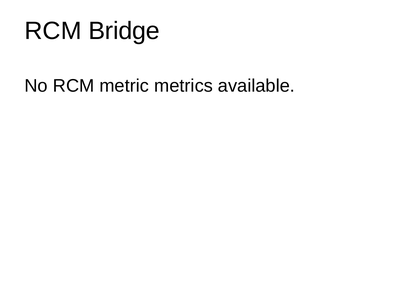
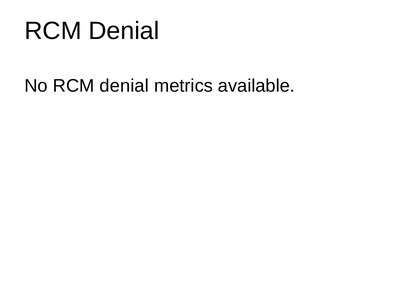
Bridge at (124, 31): Bridge -> Denial
No RCM metric: metric -> denial
